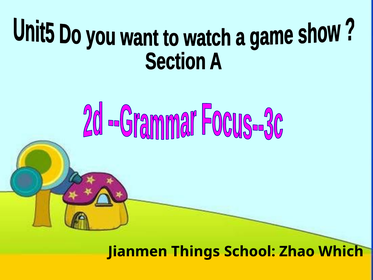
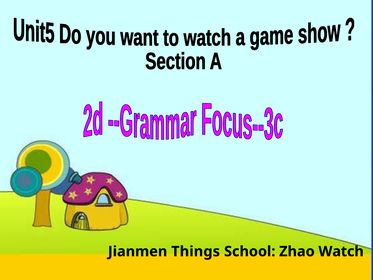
Which: Which -> Watch
